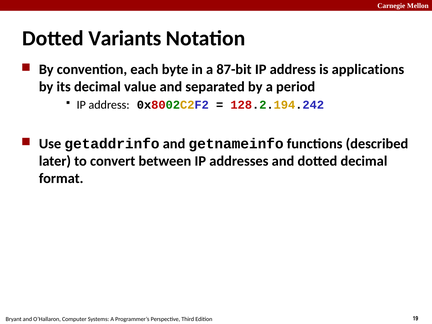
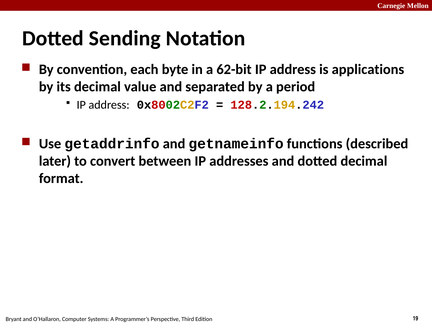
Variants: Variants -> Sending
87-bit: 87-bit -> 62-bit
